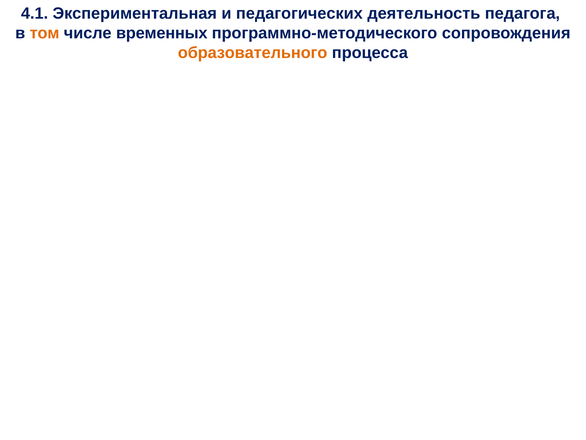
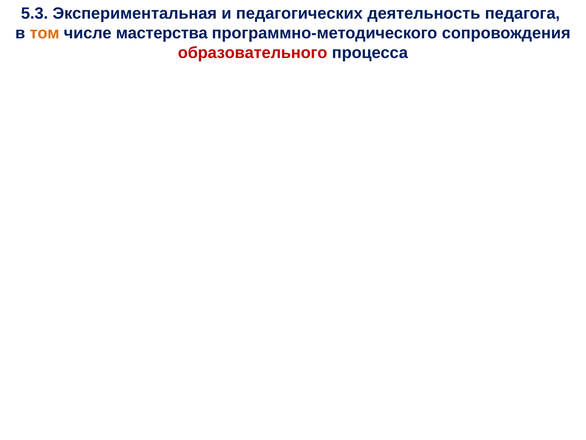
4.1: 4.1 -> 5.3
временных: временных -> мастерства
образовательного colour: orange -> red
